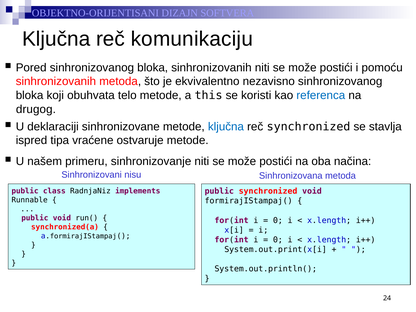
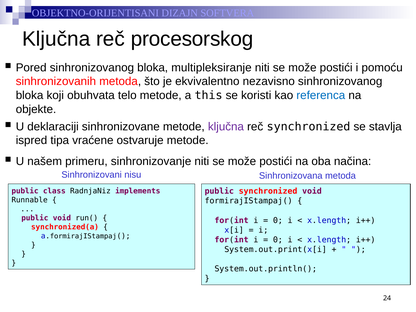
komunikaciju: komunikaciju -> procesorskog
bloka sinhronizovanih: sinhronizovanih -> multipleksiranje
drugog: drugog -> objekte
ključna at (226, 127) colour: blue -> purple
